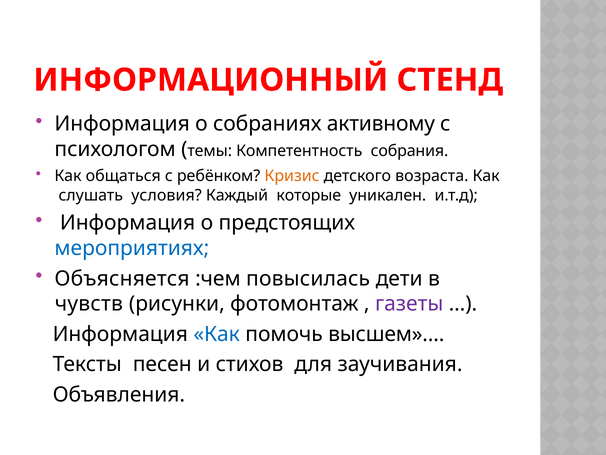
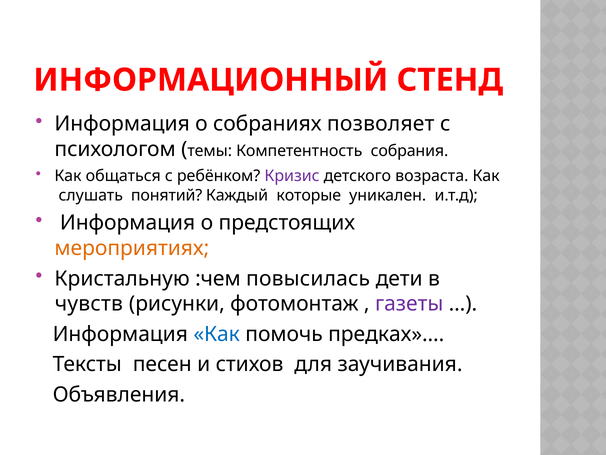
активному: активному -> позволяет
Кризис colour: orange -> purple
условия: условия -> понятий
мероприятиях colour: blue -> orange
Объясняется: Объясняется -> Кристальную
высшем»…: высшем»… -> предках»…
